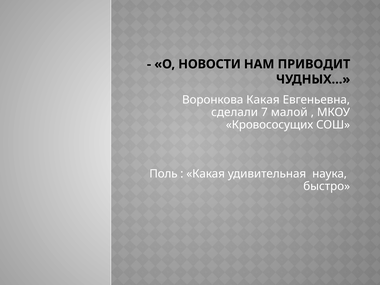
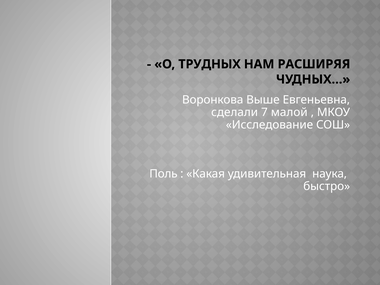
НОВОСТИ: НОВОСТИ -> ТРУДНЫХ
ПРИВОДИТ: ПРИВОДИТ -> РАСШИРЯЯ
Воронкова Какая: Какая -> Выше
Кровососущих: Кровососущих -> Исследование
